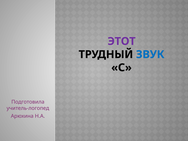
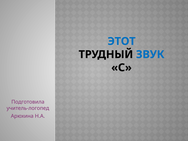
ЭТОТ colour: purple -> blue
